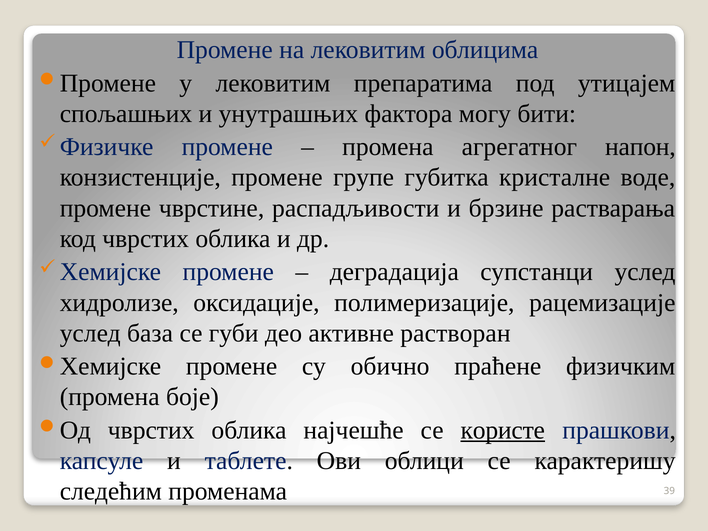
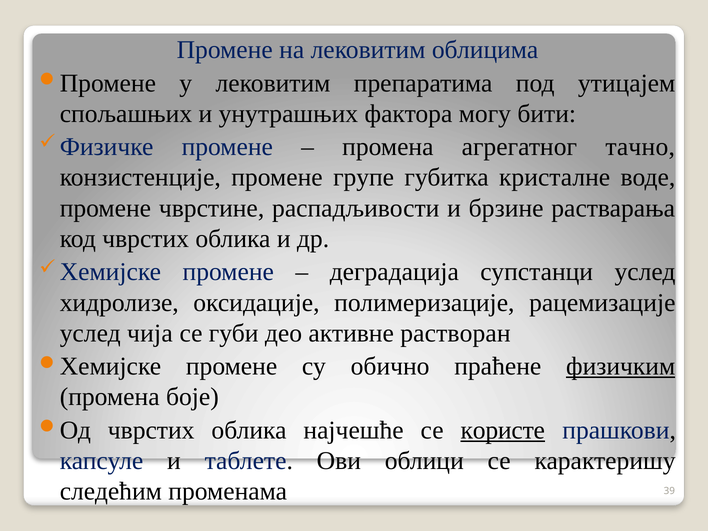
напон: напон -> тачно
база: база -> чија
физичким underline: none -> present
